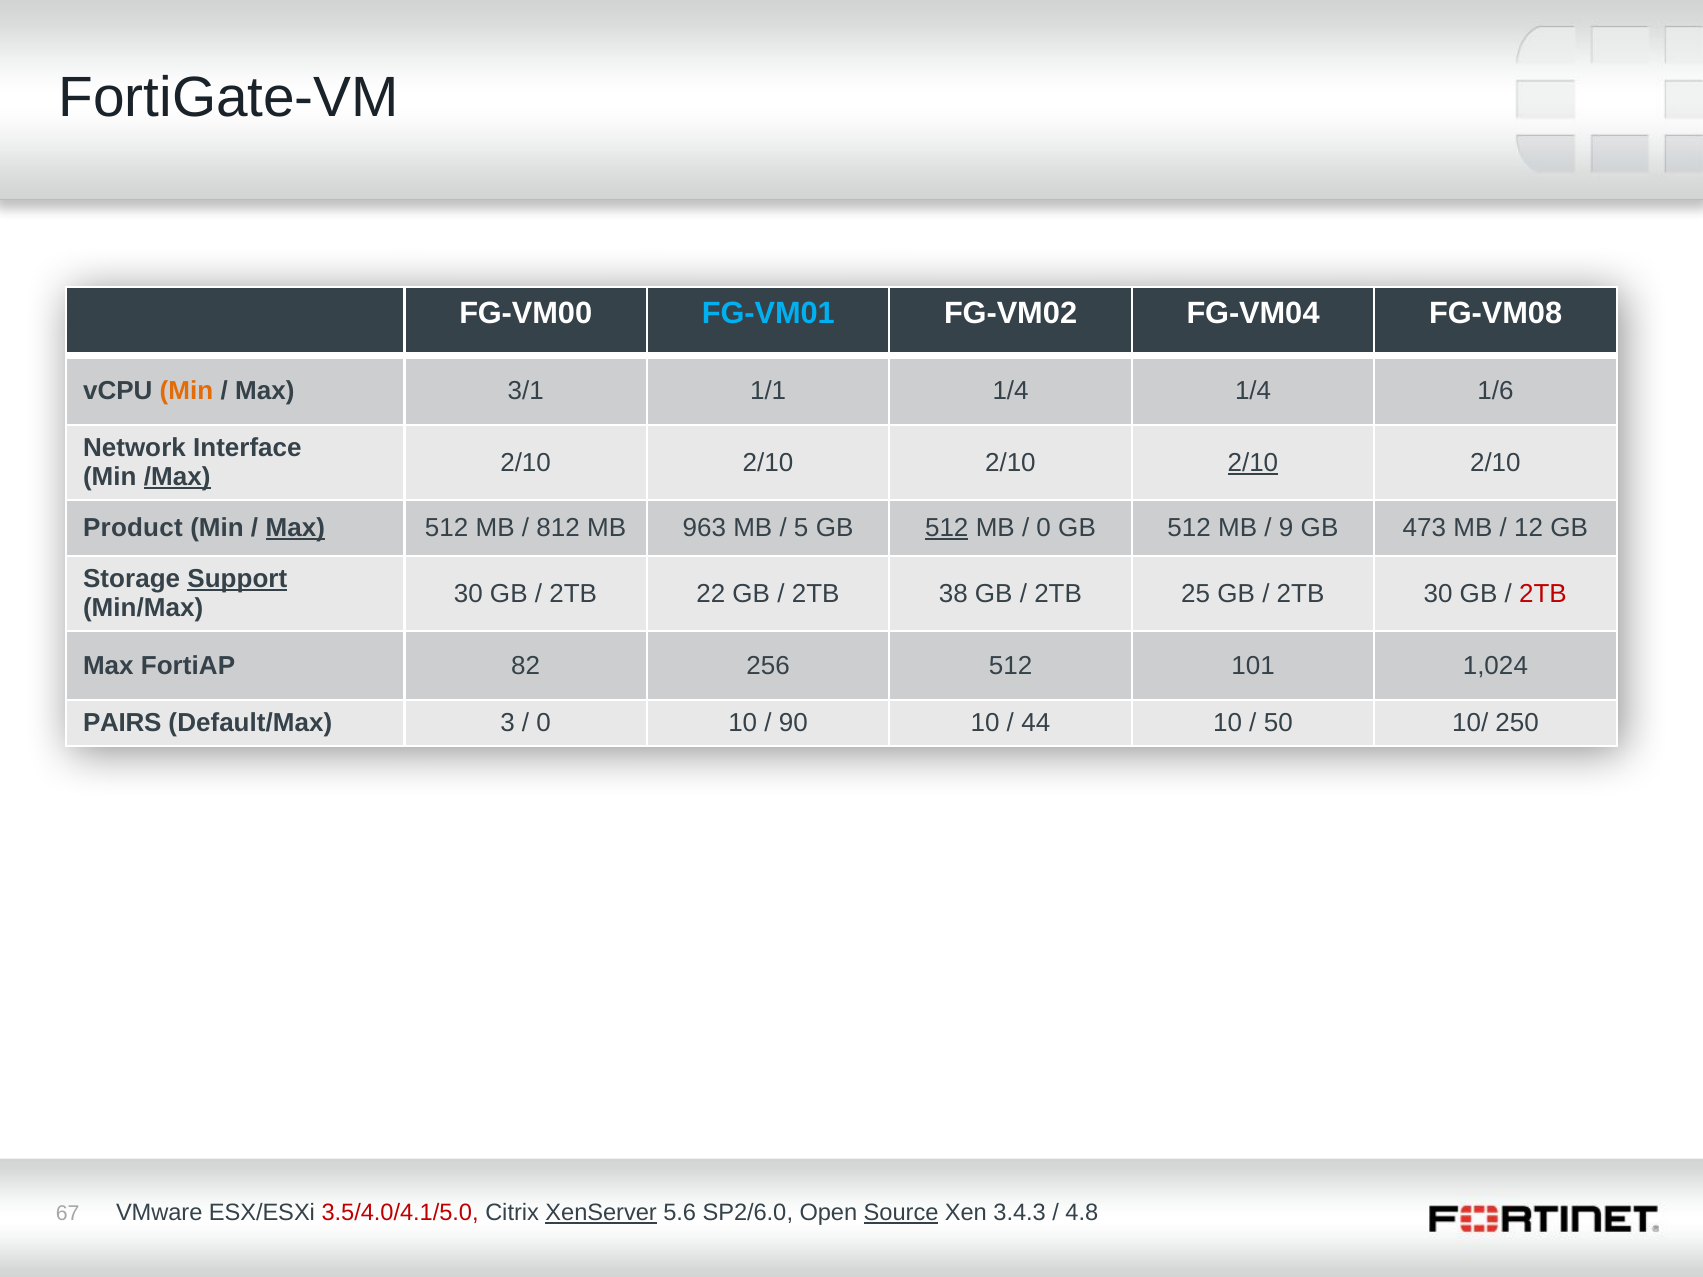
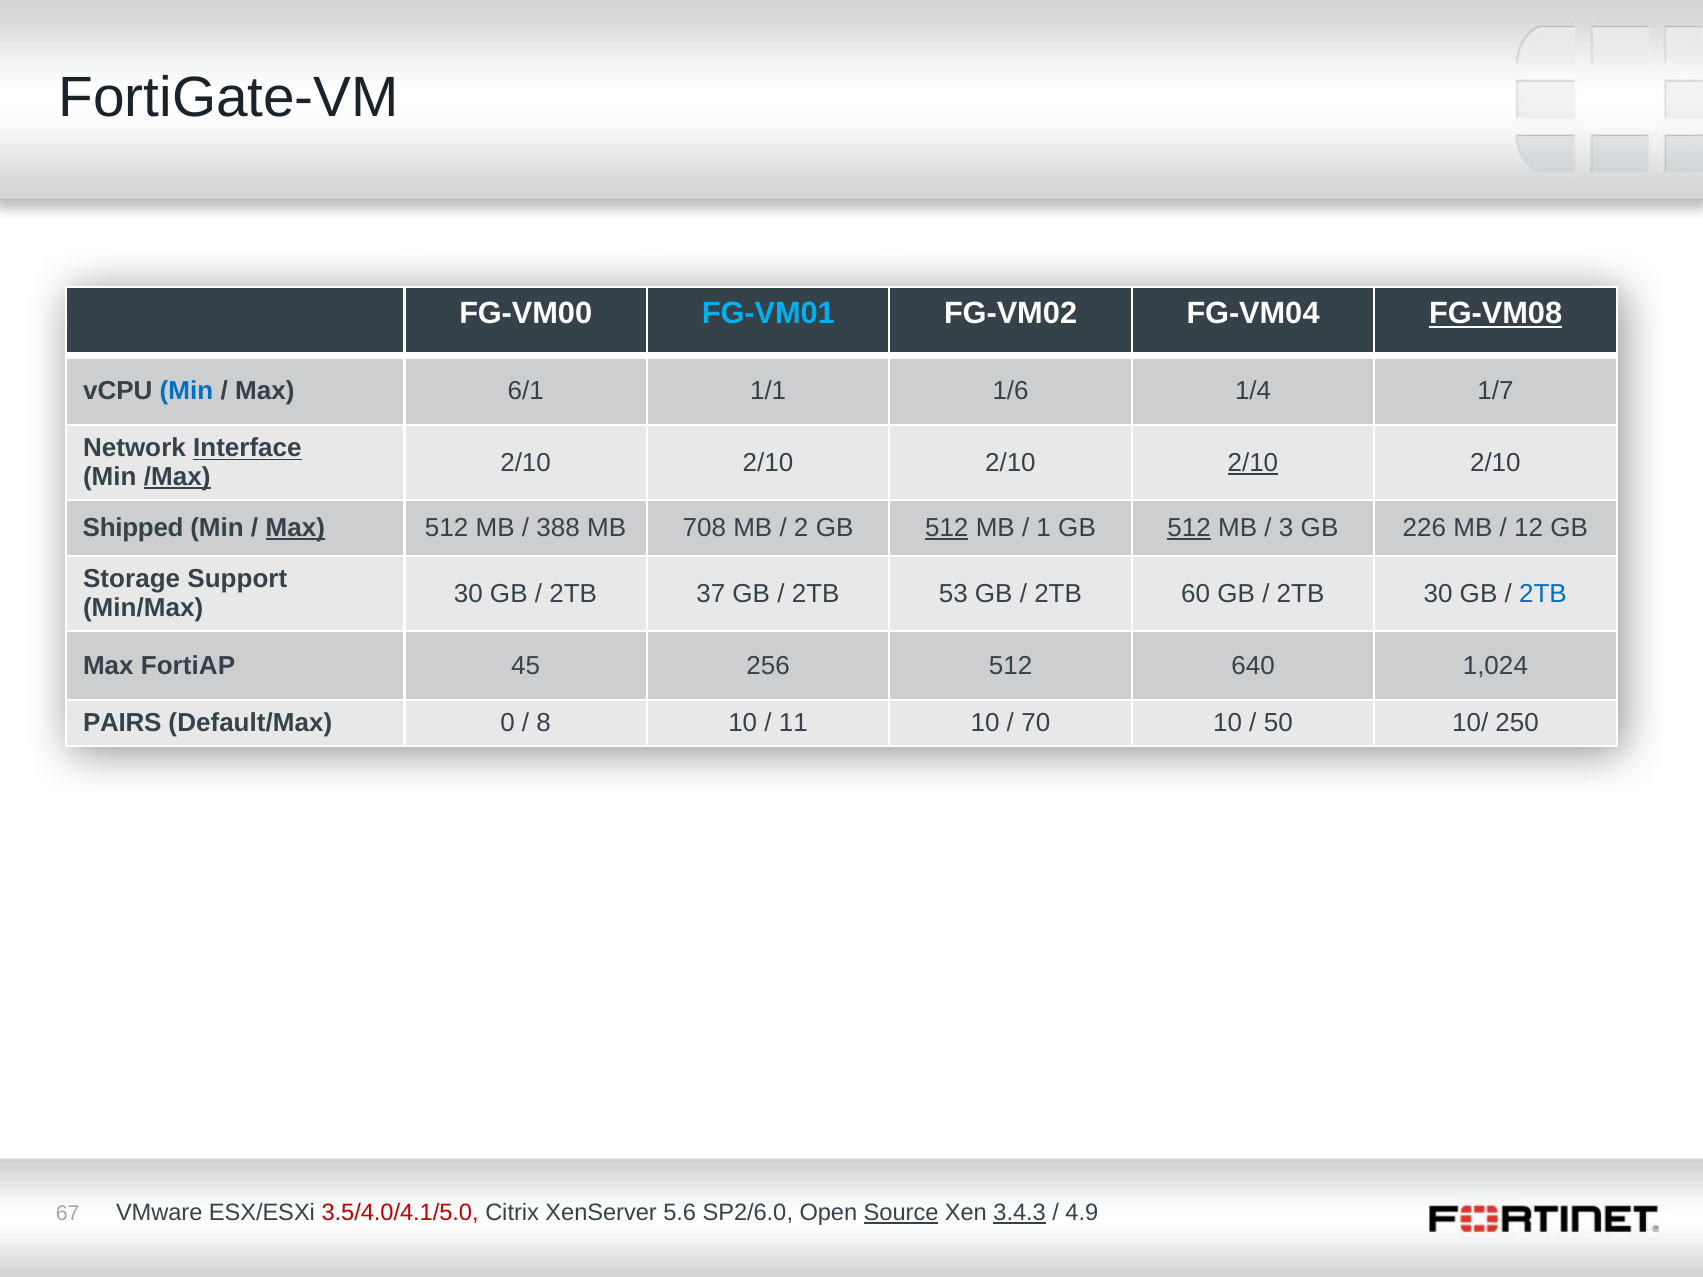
FG-VM08 underline: none -> present
Min at (186, 391) colour: orange -> blue
3/1: 3/1 -> 6/1
1/1 1/4: 1/4 -> 1/6
1/6: 1/6 -> 1/7
Interface underline: none -> present
Product: Product -> Shipped
812: 812 -> 388
963: 963 -> 708
5: 5 -> 2
0 at (1044, 528): 0 -> 1
512 at (1189, 528) underline: none -> present
9: 9 -> 3
473: 473 -> 226
Support underline: present -> none
22: 22 -> 37
38: 38 -> 53
25: 25 -> 60
2TB at (1543, 594) colour: red -> blue
82: 82 -> 45
101: 101 -> 640
3: 3 -> 0
0 at (544, 723): 0 -> 8
90: 90 -> 11
44: 44 -> 70
XenServer underline: present -> none
3.4.3 underline: none -> present
4.8: 4.8 -> 4.9
